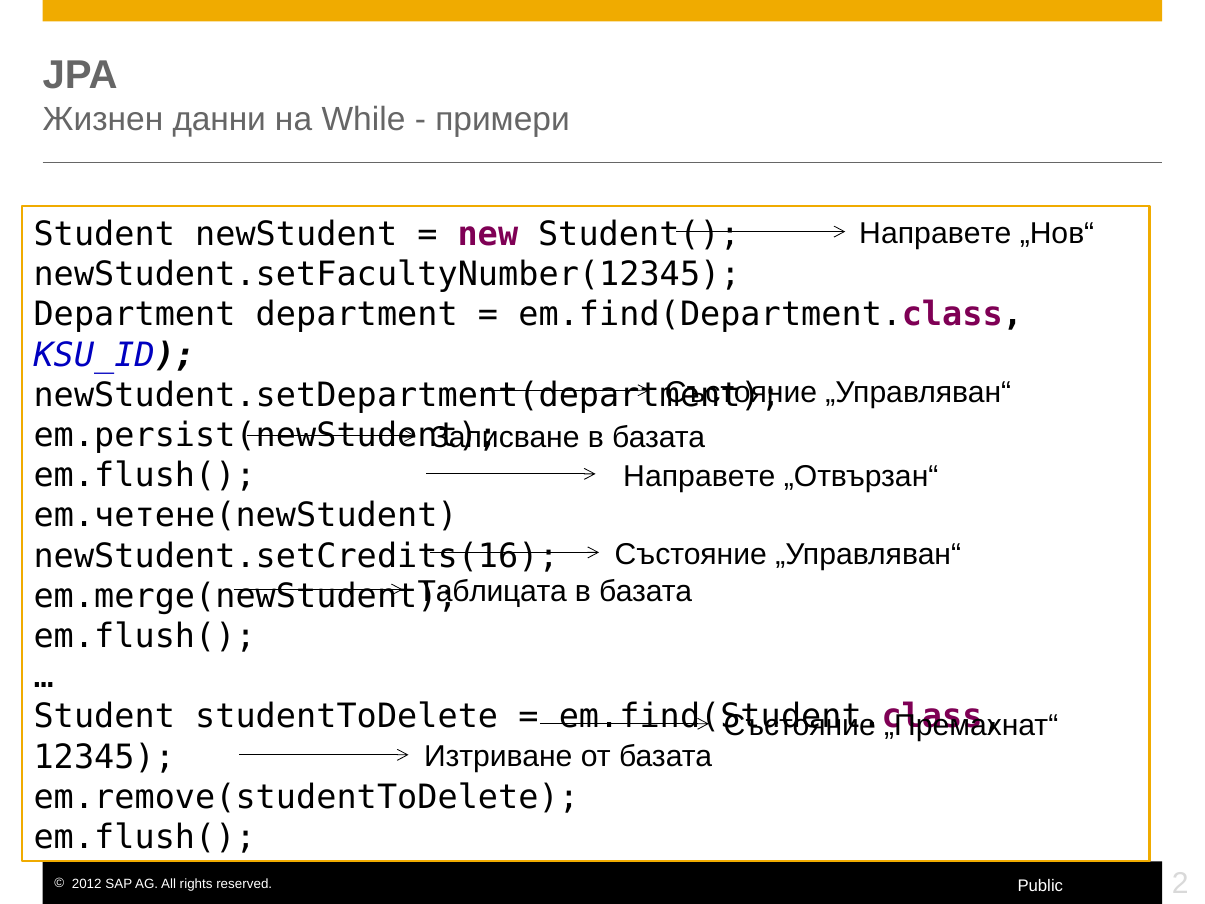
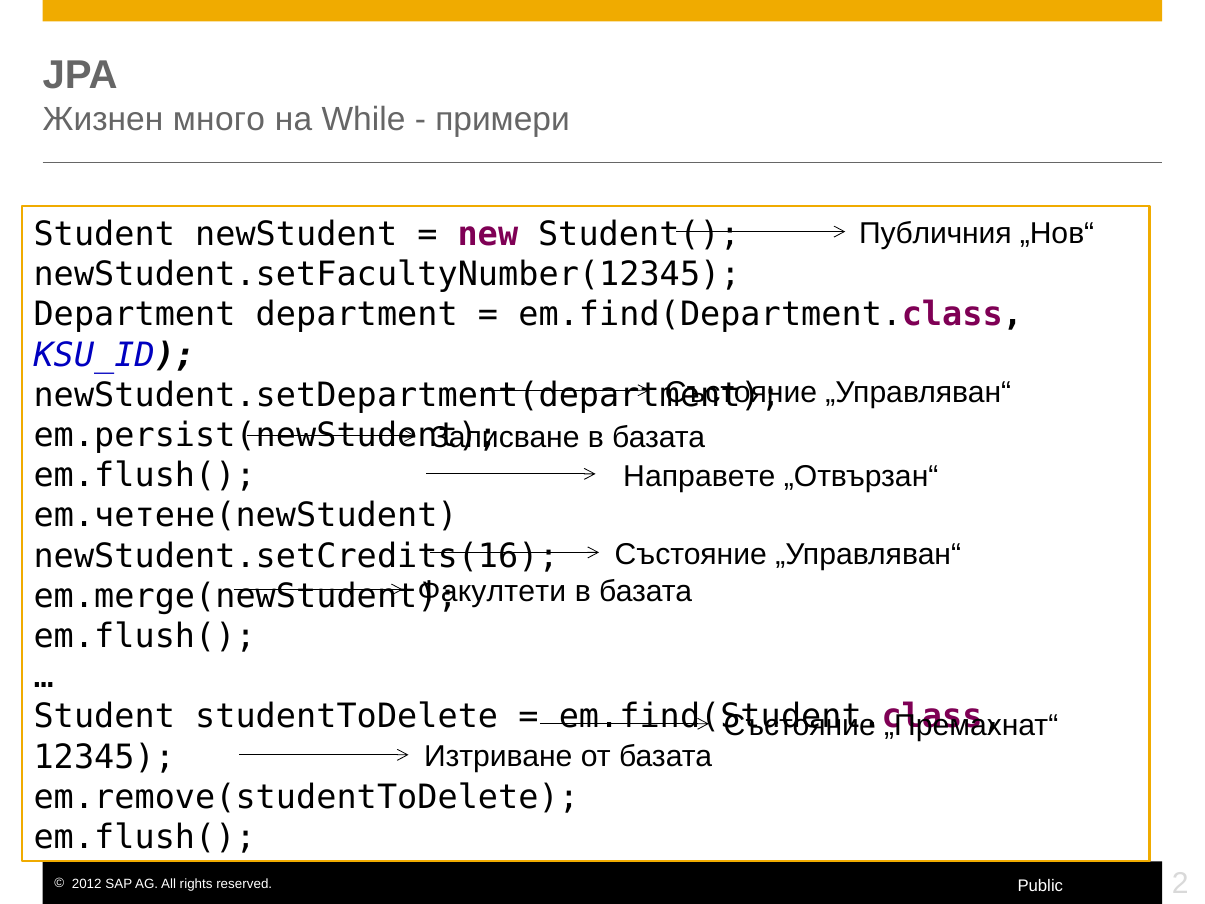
данни: данни -> много
Направете at (935, 233): Направете -> Публичния
Таблицата: Таблицата -> Факултети
